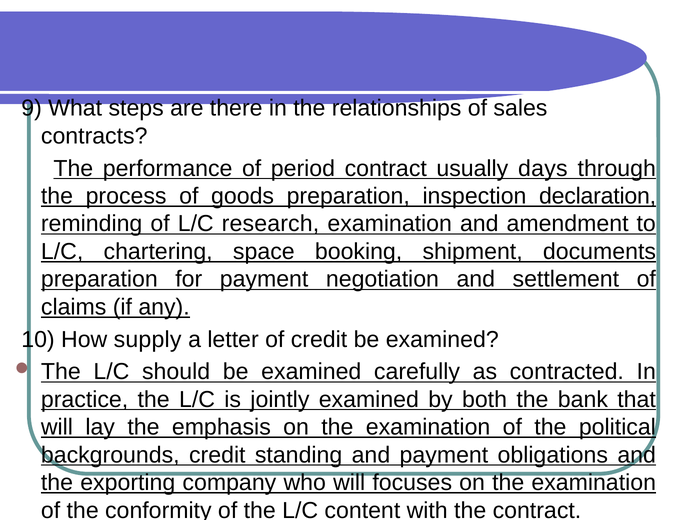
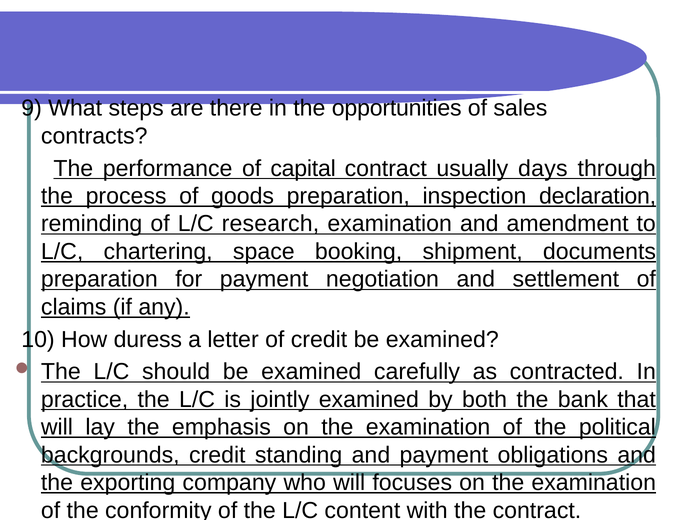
relationships: relationships -> opportunities
period: period -> capital
supply: supply -> duress
